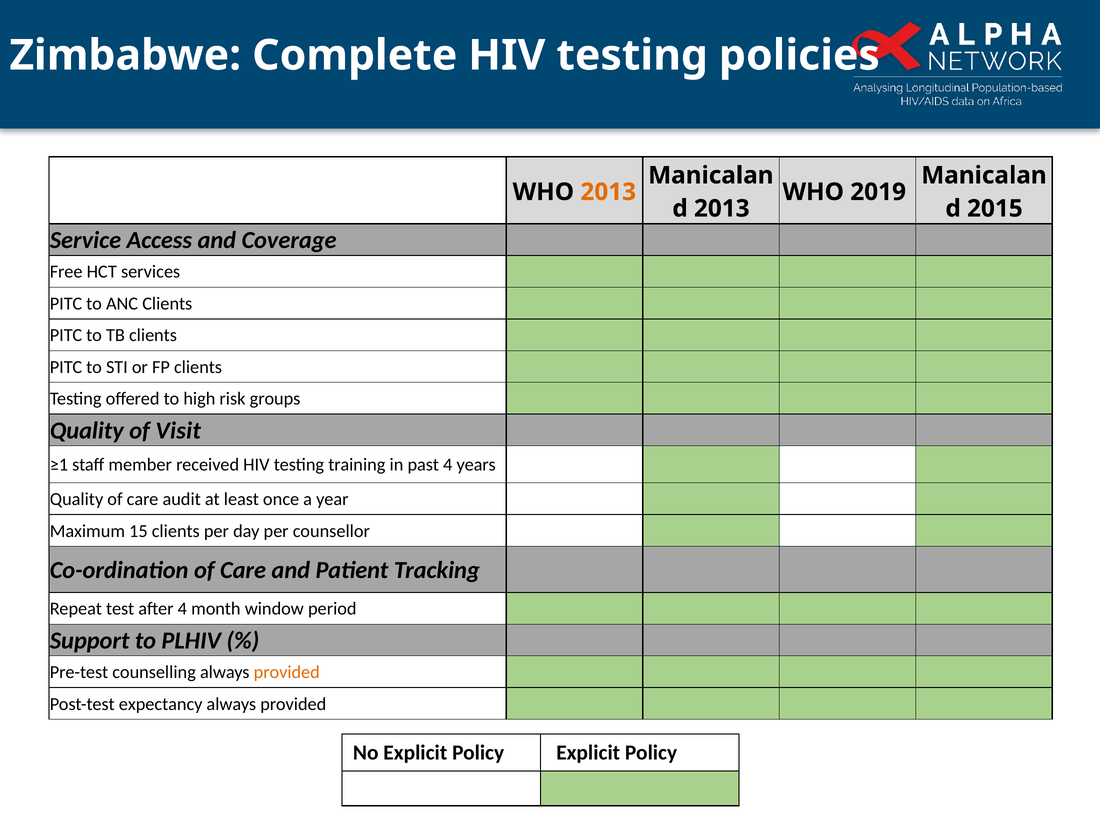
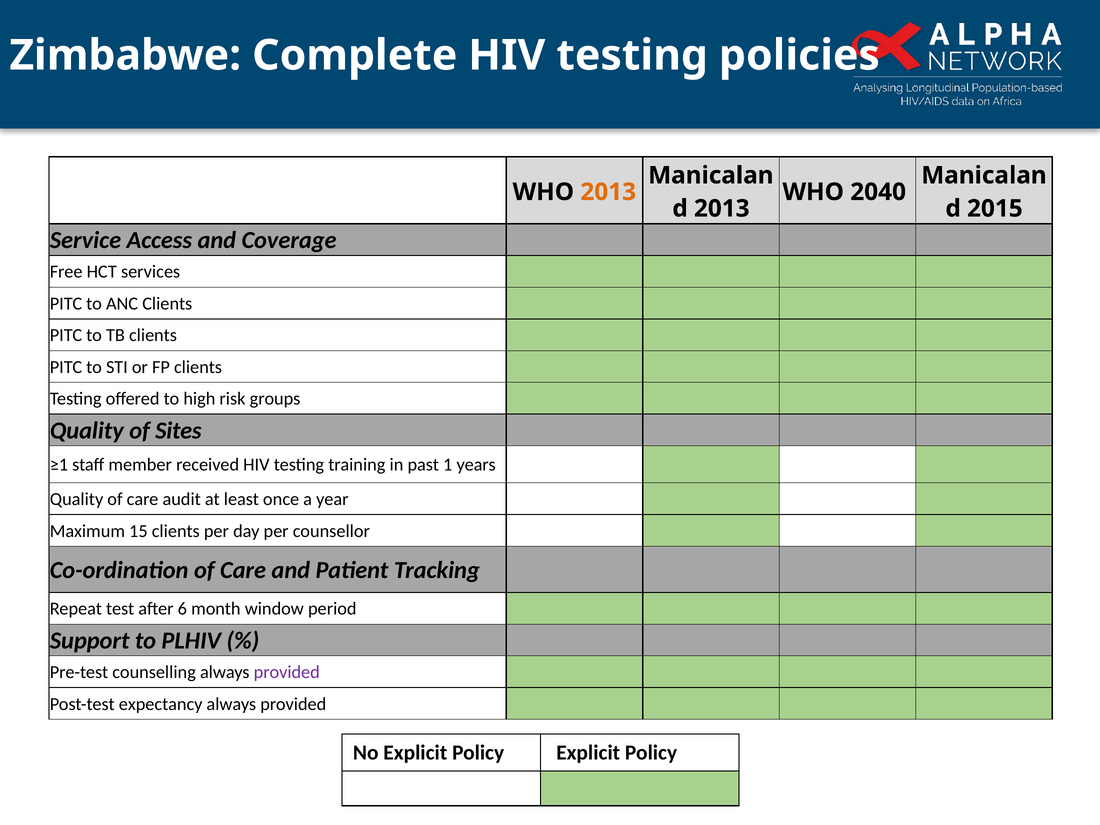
2019: 2019 -> 2040
Visit: Visit -> Sites
past 4: 4 -> 1
after 4: 4 -> 6
provided at (287, 672) colour: orange -> purple
